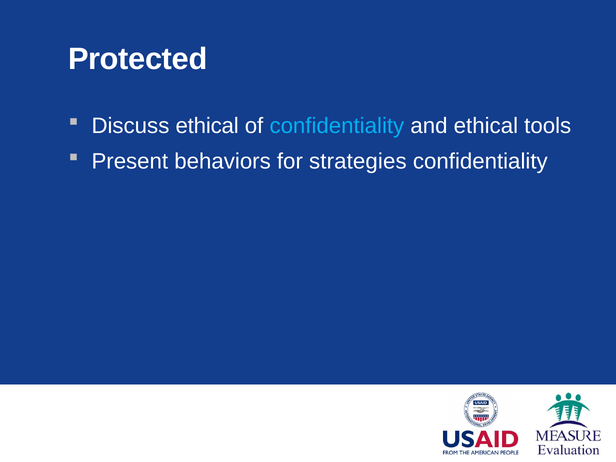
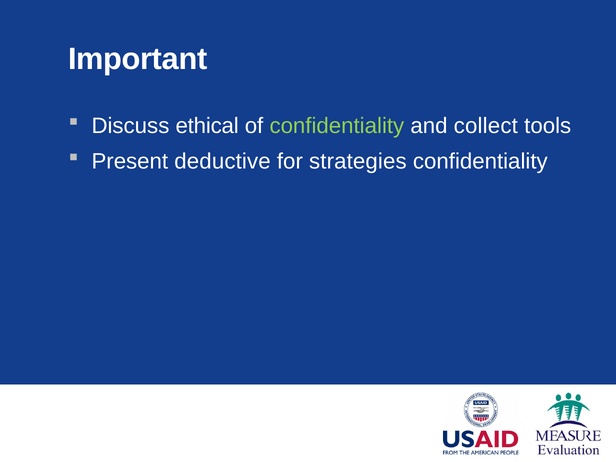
Protected: Protected -> Important
confidentiality at (337, 126) colour: light blue -> light green
and ethical: ethical -> collect
behaviors: behaviors -> deductive
